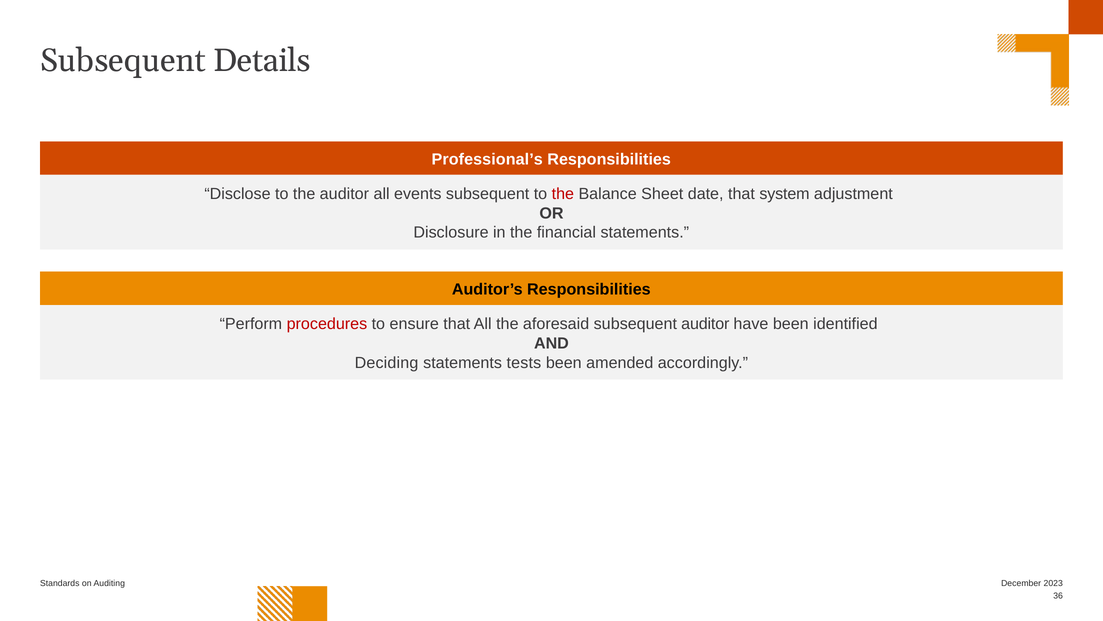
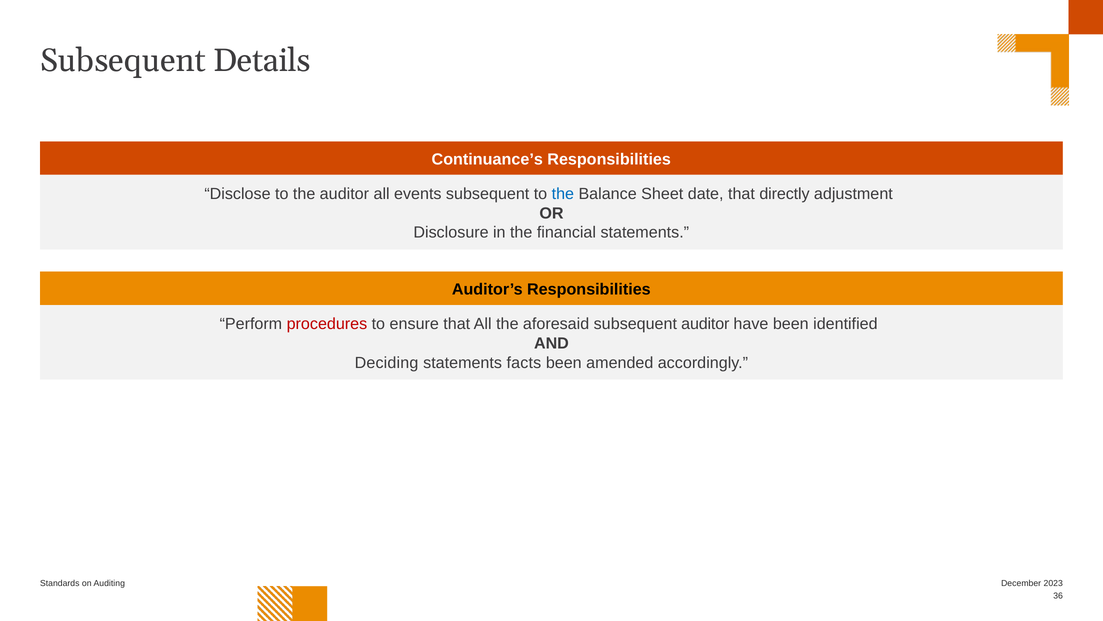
Professional’s: Professional’s -> Continuance’s
the at (563, 194) colour: red -> blue
system: system -> directly
tests: tests -> facts
